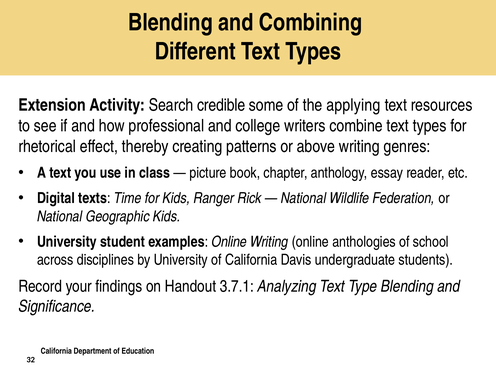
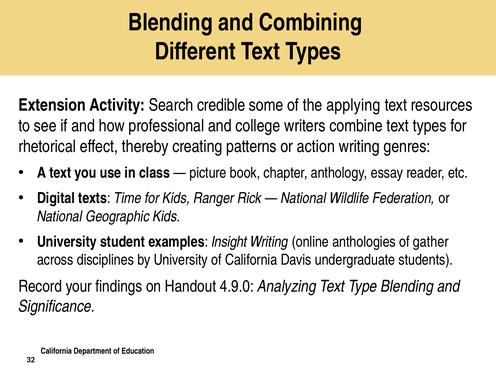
above: above -> action
examples Online: Online -> Insight
school: school -> gather
3.7.1: 3.7.1 -> 4.9.0
